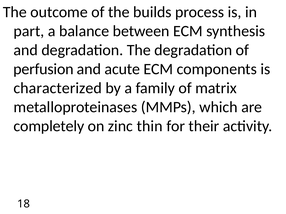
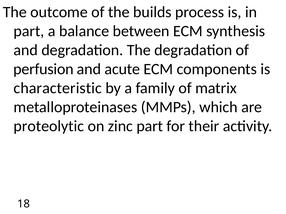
characterized: characterized -> characteristic
completely: completely -> proteolytic
zinc thin: thin -> part
